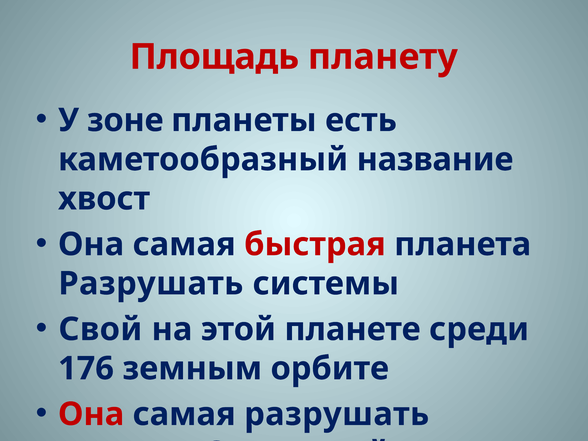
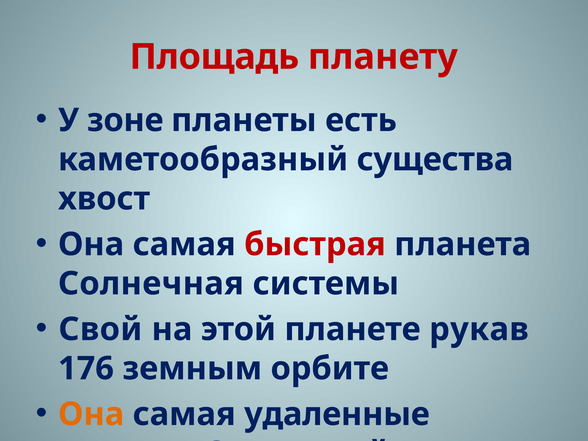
название: название -> существа
Разрушать at (151, 284): Разрушать -> Солнечная
среди: среди -> рукав
Она at (91, 414) colour: red -> orange
самая разрушать: разрушать -> удаленные
